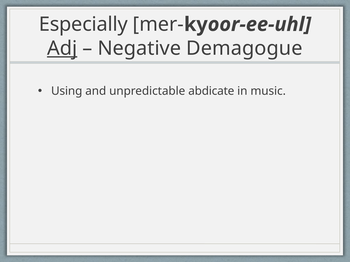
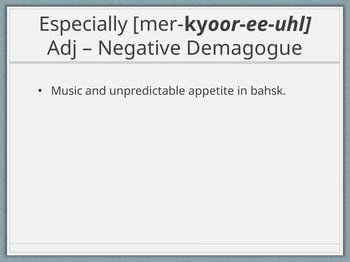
Adj underline: present -> none
Using: Using -> Music
abdicate: abdicate -> appetite
music: music -> bahsk
